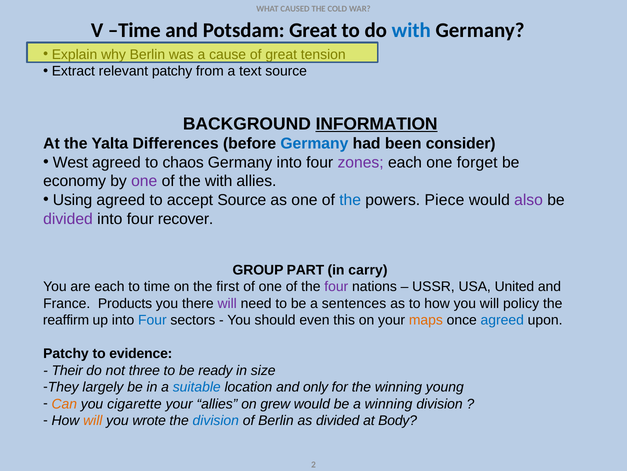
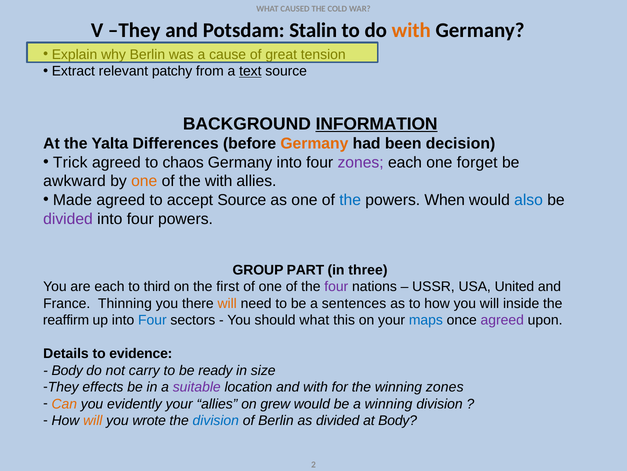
V Time: Time -> They
Potsdam Great: Great -> Stalin
with at (411, 30) colour: blue -> orange
text underline: none -> present
Germany at (314, 143) colour: blue -> orange
consider: consider -> decision
West: West -> Trick
economy: economy -> awkward
one at (144, 181) colour: purple -> orange
Using: Using -> Made
Piece: Piece -> When
also colour: purple -> blue
four recover: recover -> powers
carry: carry -> three
to time: time -> third
Products: Products -> Thinning
will at (227, 303) colour: purple -> orange
policy: policy -> inside
should even: even -> what
maps colour: orange -> blue
agreed at (502, 320) colour: blue -> purple
Patchy at (66, 353): Patchy -> Details
Their at (67, 370): Their -> Body
three: three -> carry
largely: largely -> effects
suitable colour: blue -> purple
and only: only -> with
winning young: young -> zones
cigarette: cigarette -> evidently
